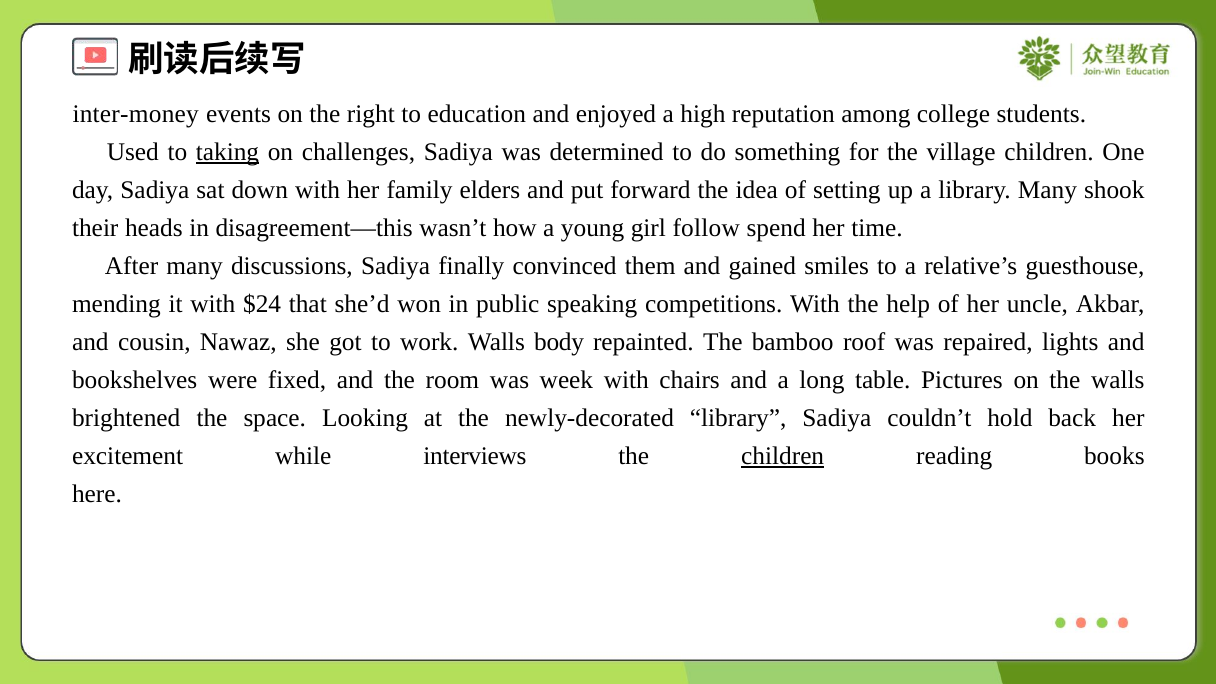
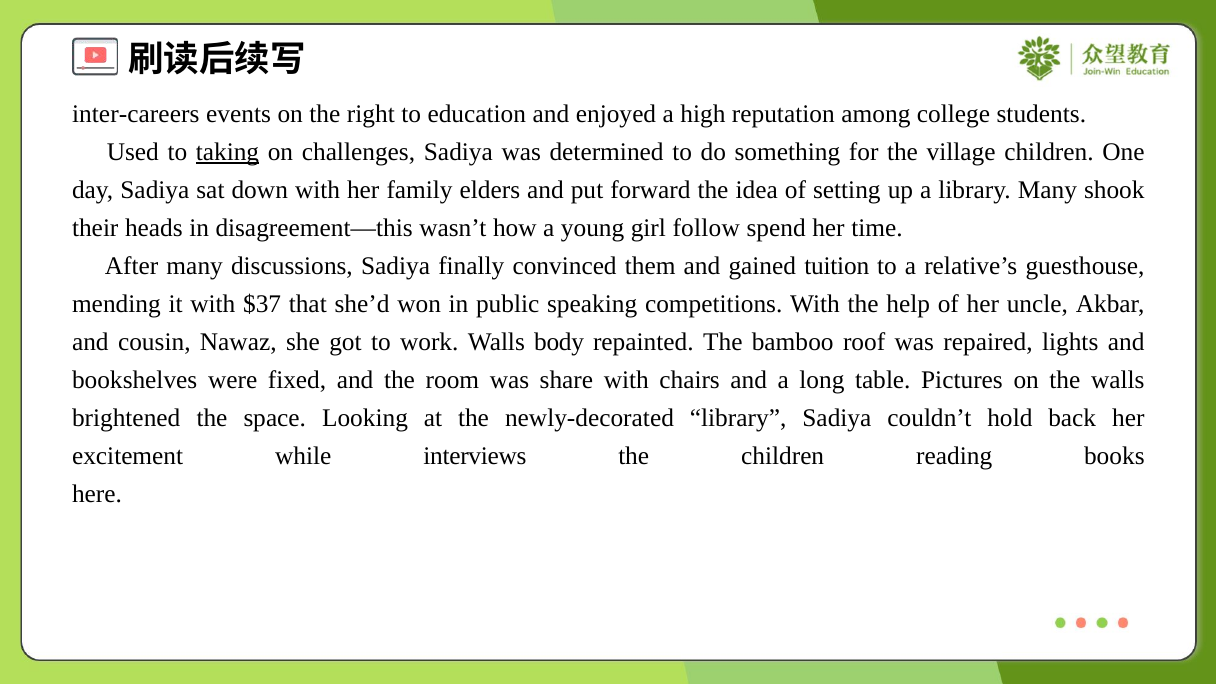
inter-money: inter-money -> inter-careers
smiles: smiles -> tuition
$24: $24 -> $37
week: week -> share
children at (783, 456) underline: present -> none
